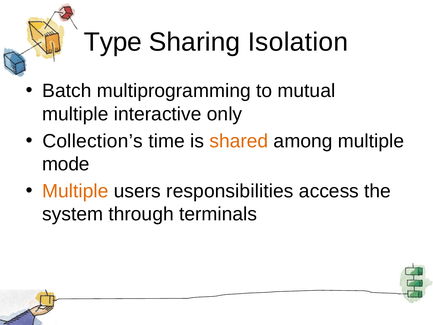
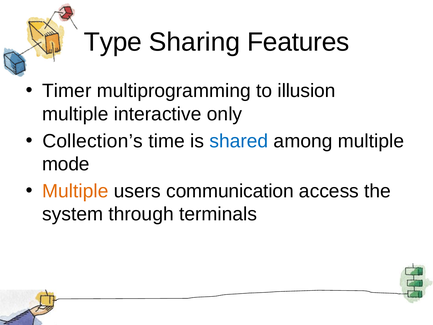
Isolation: Isolation -> Features
Batch: Batch -> Timer
mutual: mutual -> illusion
shared colour: orange -> blue
responsibilities: responsibilities -> communication
